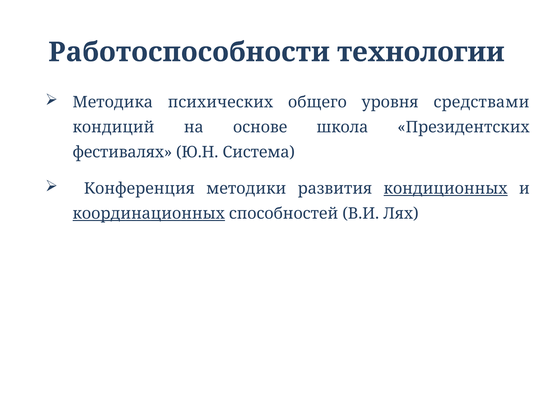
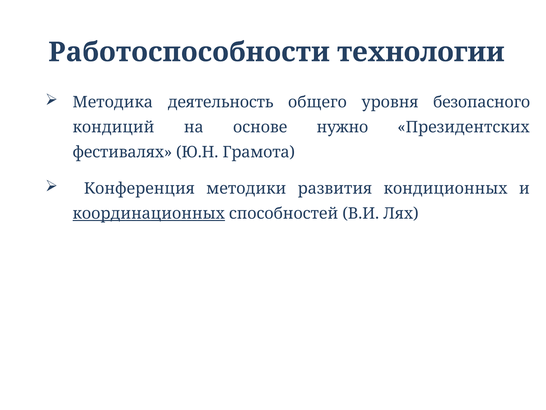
психических: психических -> деятельность
средствами: средствами -> безопасного
школа: школа -> нужно
Система: Система -> Грамота
кондиционных underline: present -> none
